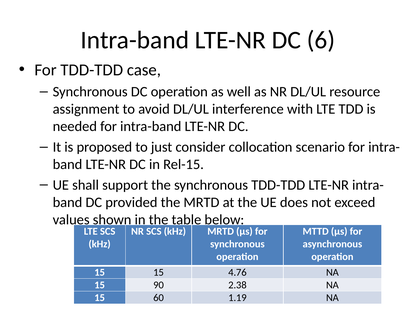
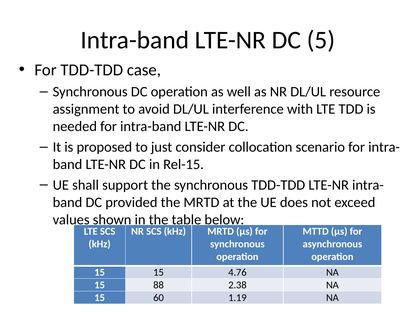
6: 6 -> 5
90: 90 -> 88
